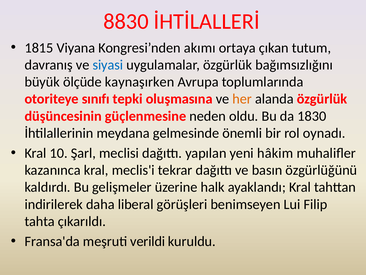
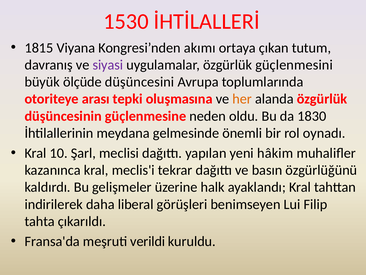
8830: 8830 -> 1530
siyasi colour: blue -> purple
bağımsızlığını: bağımsızlığını -> güçlenmesini
kaynaşırken: kaynaşırken -> düşüncesini
sınıfı: sınıfı -> arası
